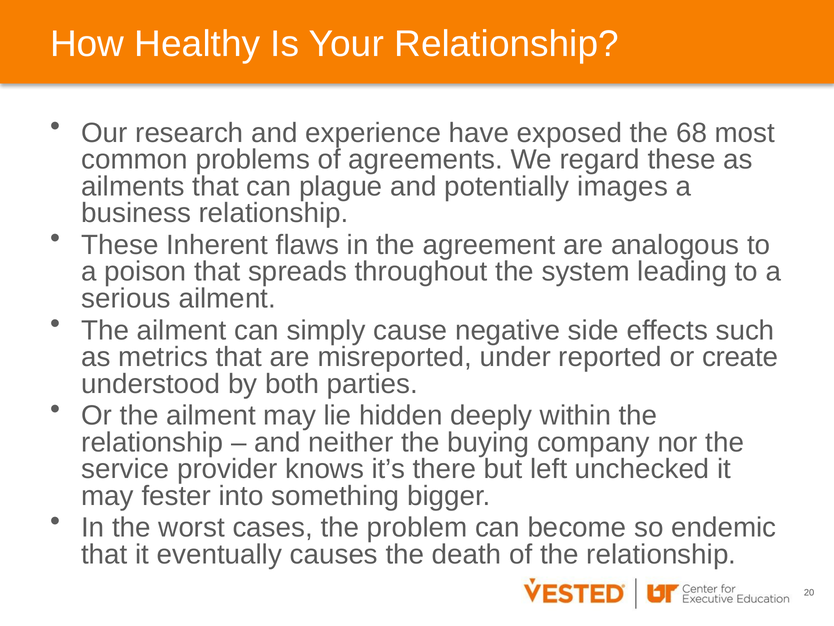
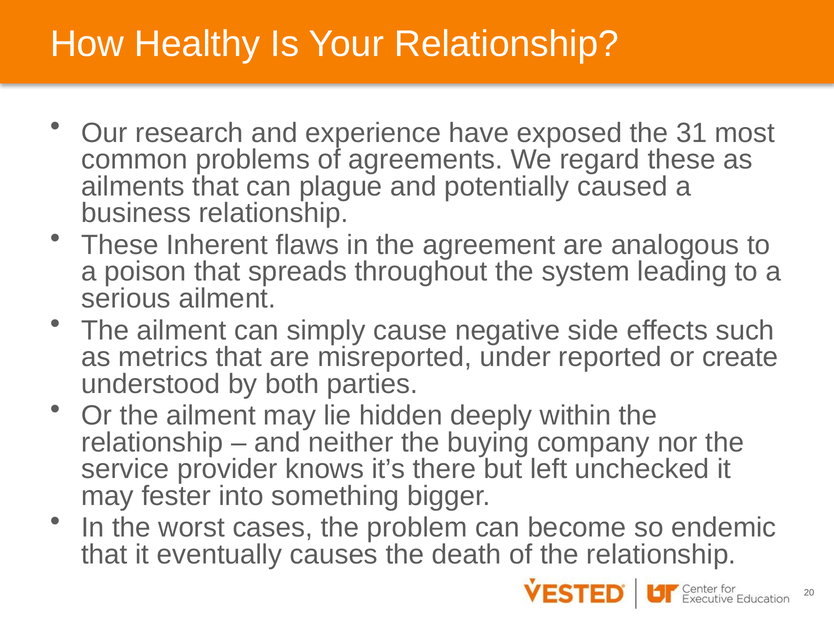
68: 68 -> 31
images: images -> caused
